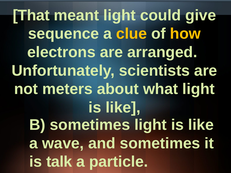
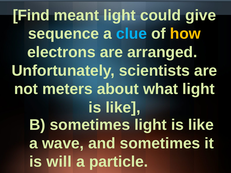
That: That -> Find
clue colour: yellow -> light blue
talk: talk -> will
